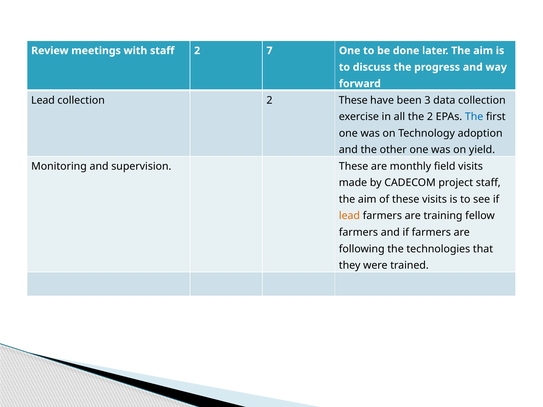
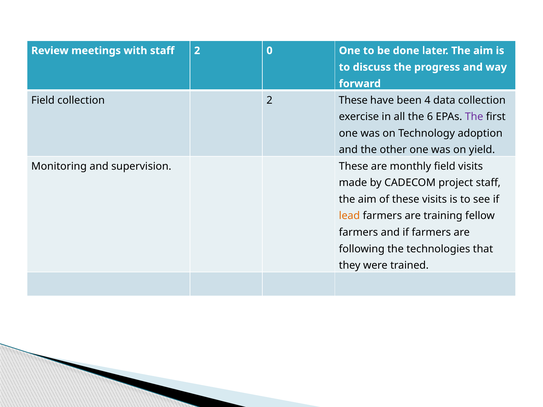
7: 7 -> 0
Lead at (43, 100): Lead -> Field
3: 3 -> 4
the 2: 2 -> 6
The at (474, 117) colour: blue -> purple
